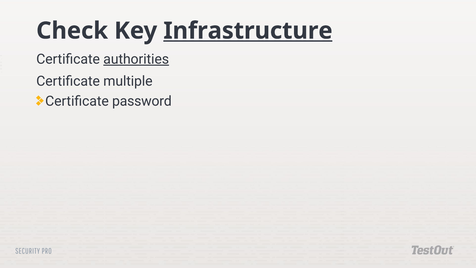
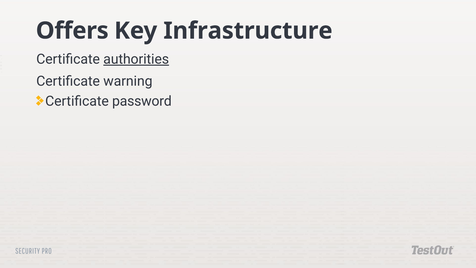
Check: Check -> Offers
Infrastructure underline: present -> none
multiple: multiple -> warning
